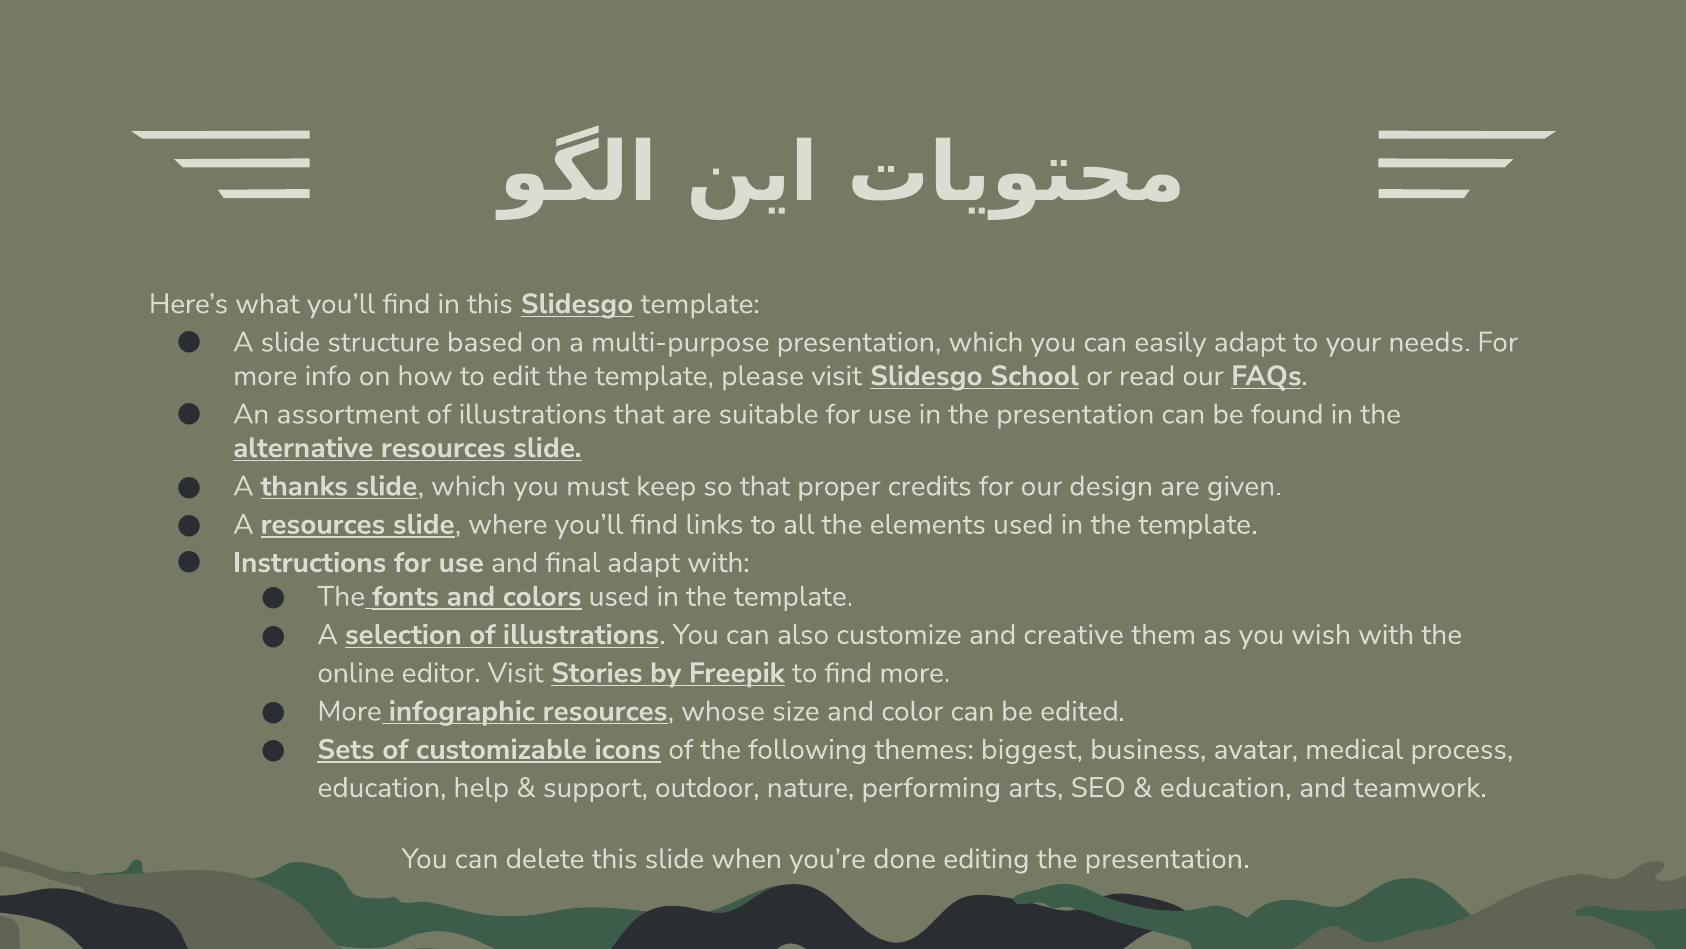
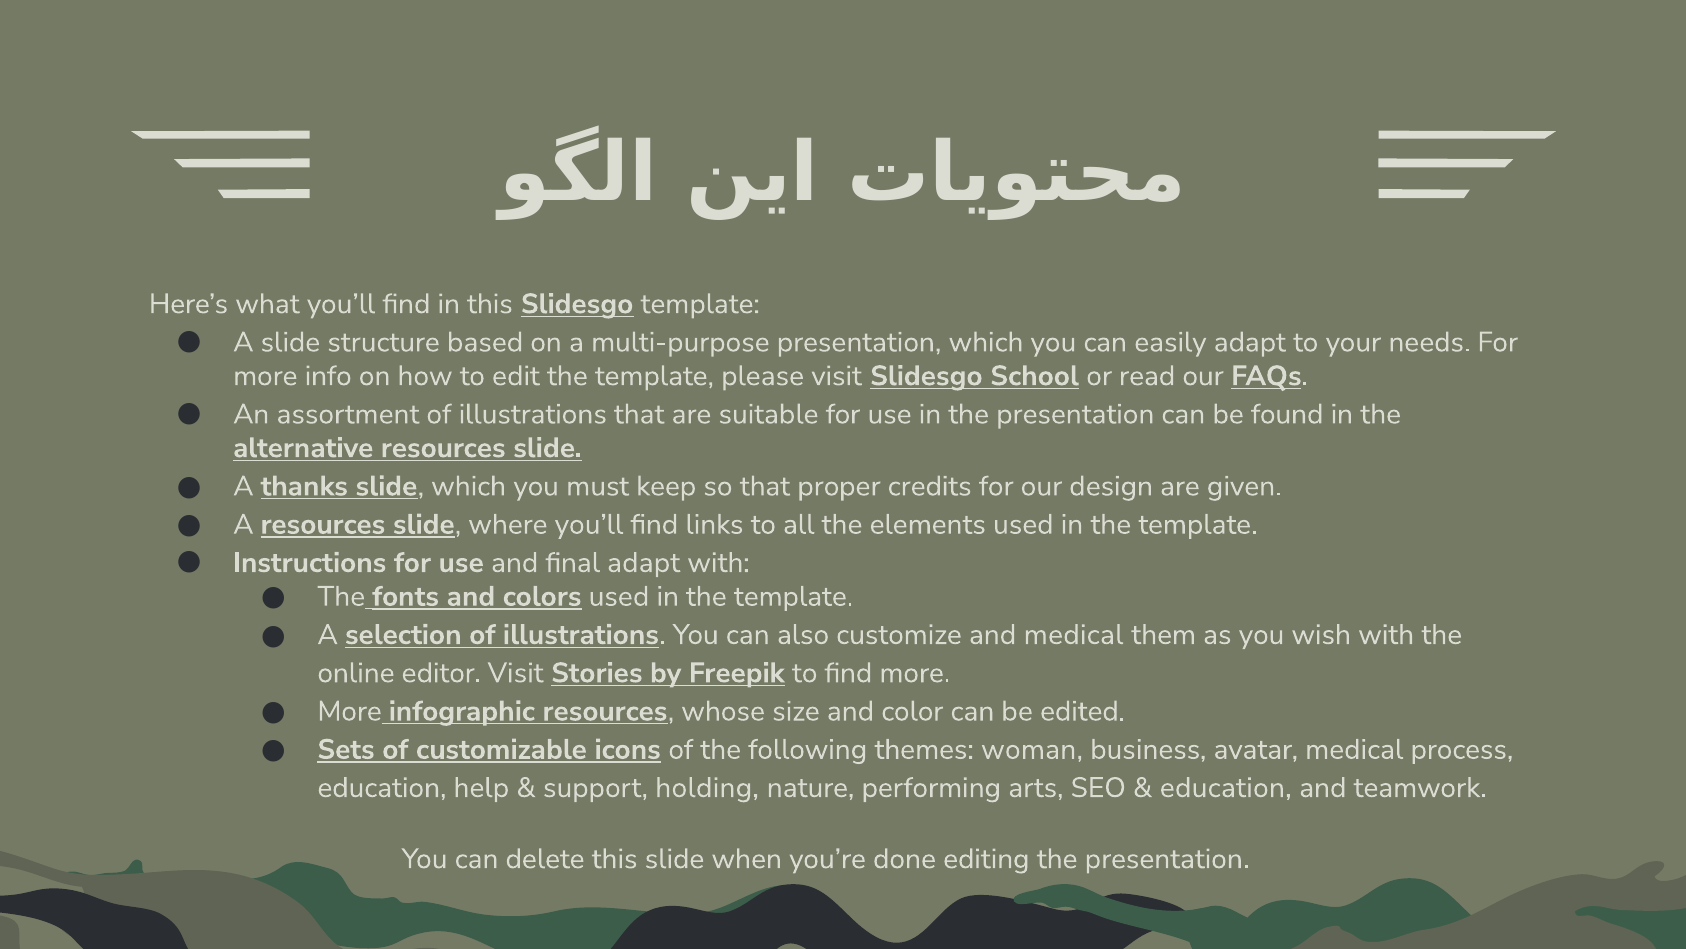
and creative: creative -> medical
biggest: biggest -> woman
outdoor: outdoor -> holding
